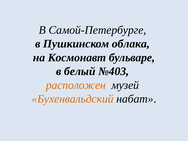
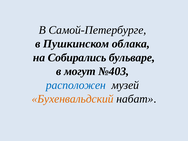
Космонавт: Космонавт -> Собирались
белый: белый -> могут
расположен colour: orange -> blue
